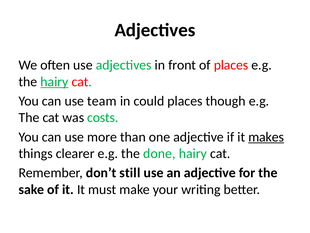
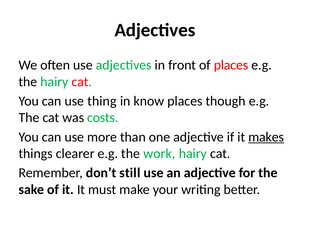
hairy at (54, 82) underline: present -> none
team: team -> thing
could: could -> know
done: done -> work
